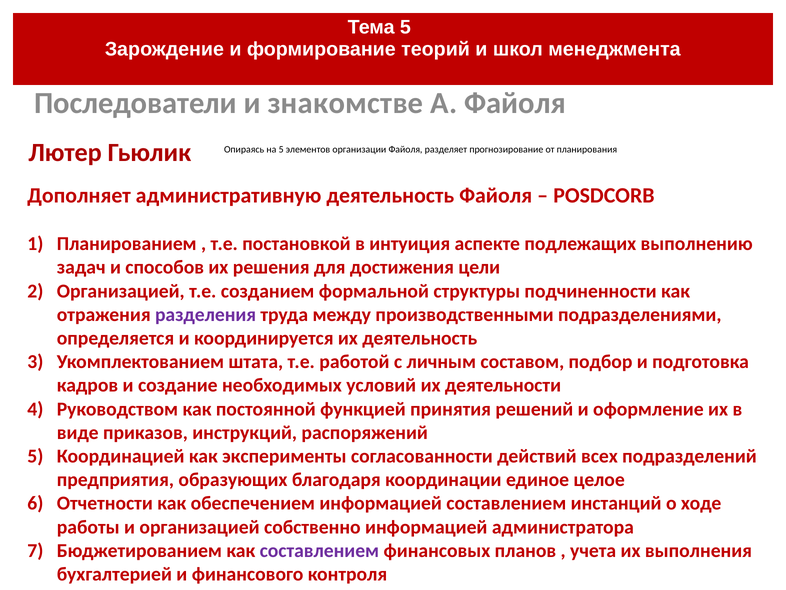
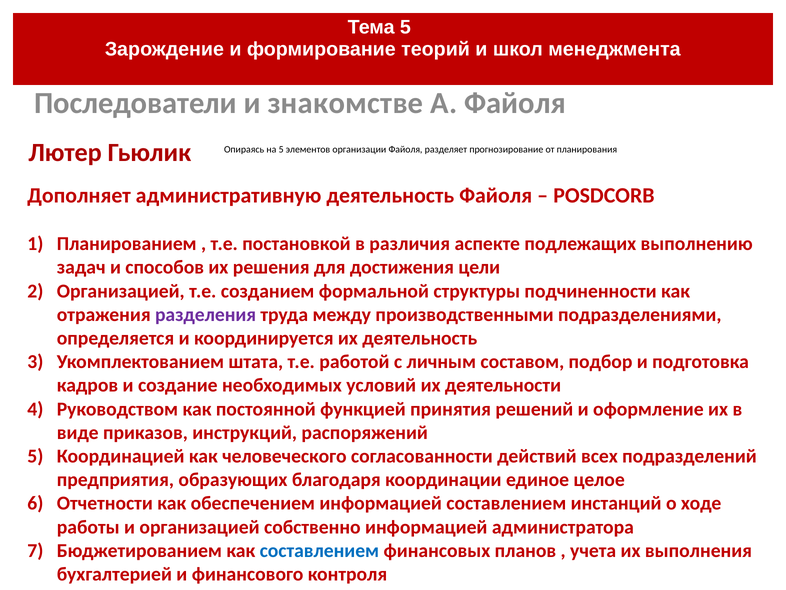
интуиция: интуиция -> различия
эксперименты: эксперименты -> человеческого
составлением at (319, 550) colour: purple -> blue
